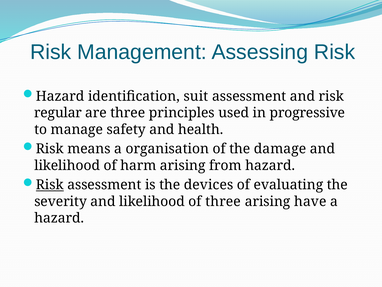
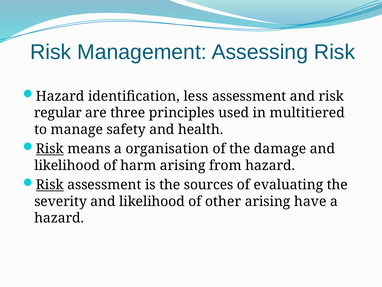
suit: suit -> less
progressive: progressive -> multitiered
Risk at (50, 149) underline: none -> present
devices: devices -> sources
of three: three -> other
